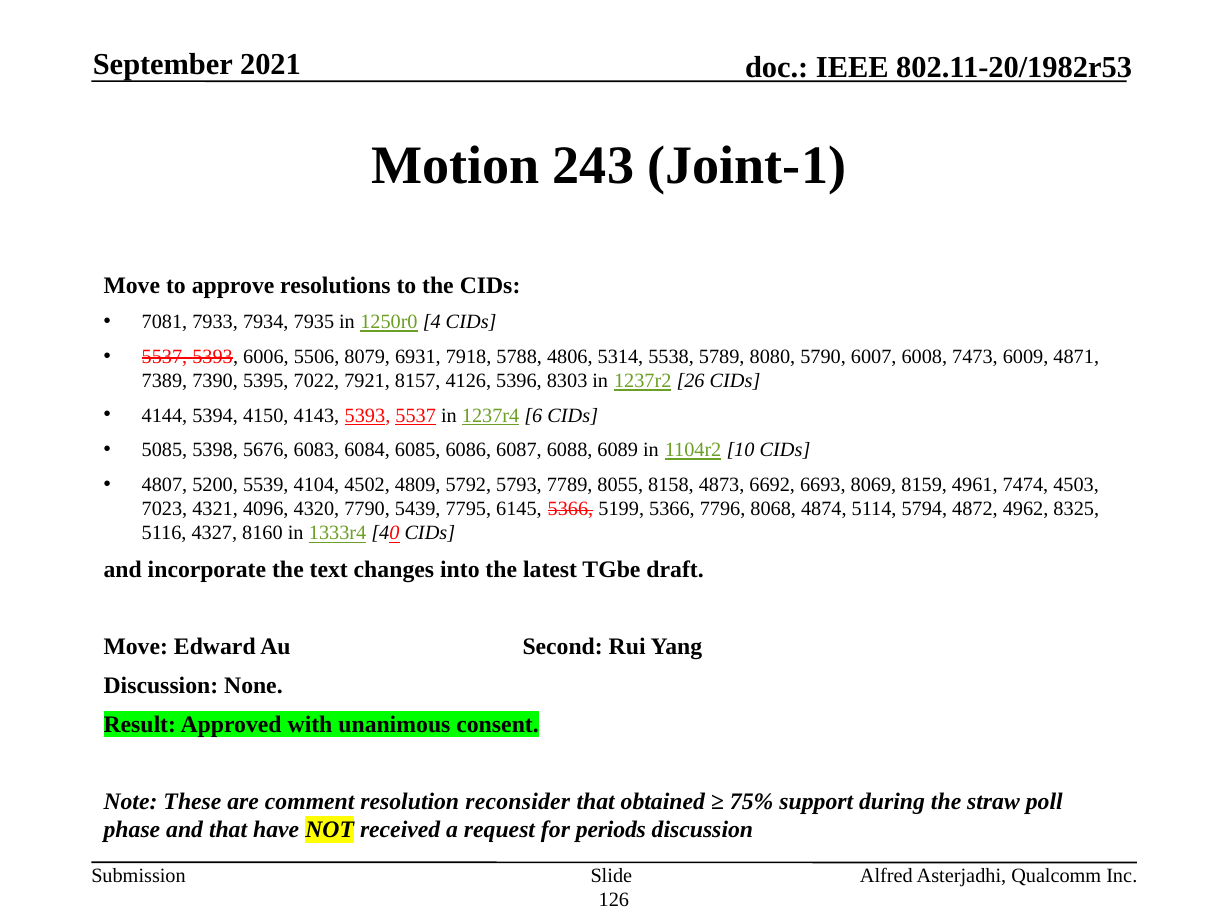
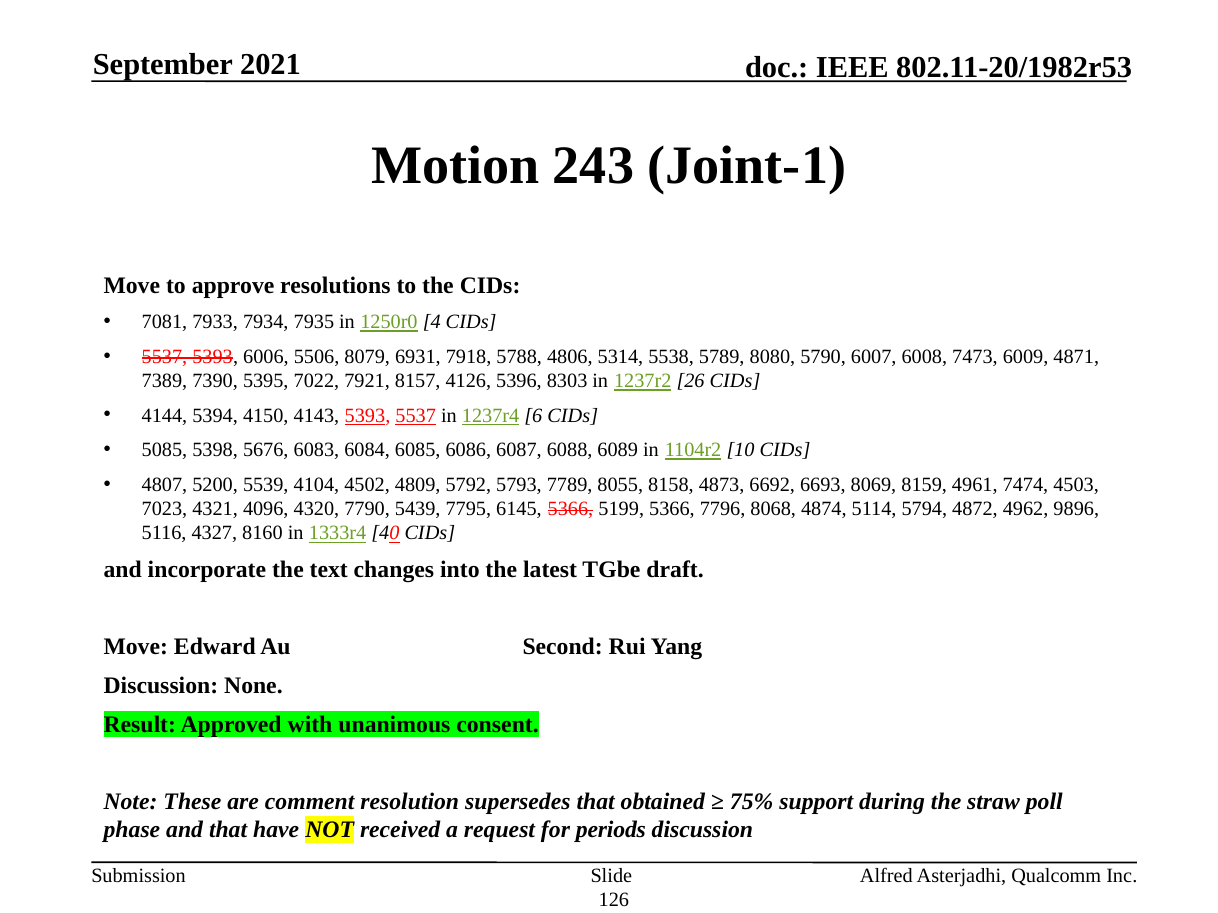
8325: 8325 -> 9896
reconsider: reconsider -> supersedes
